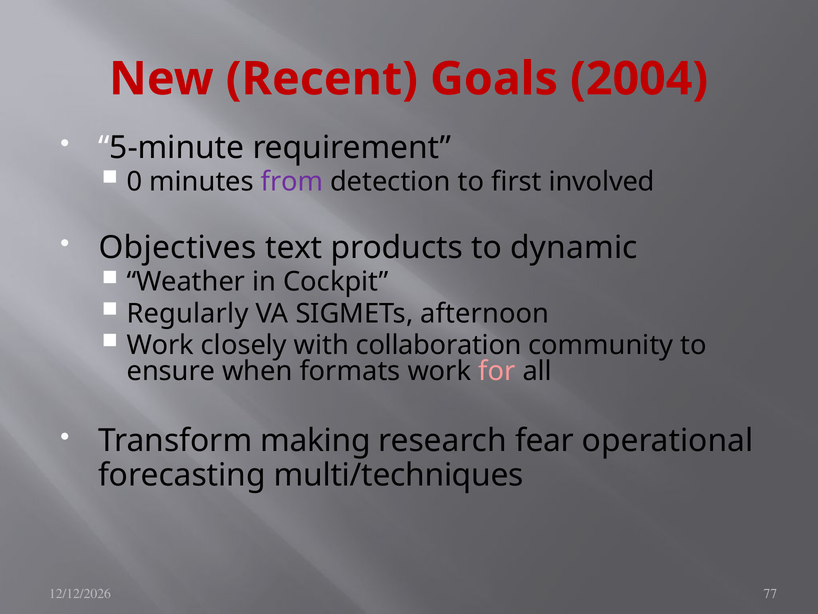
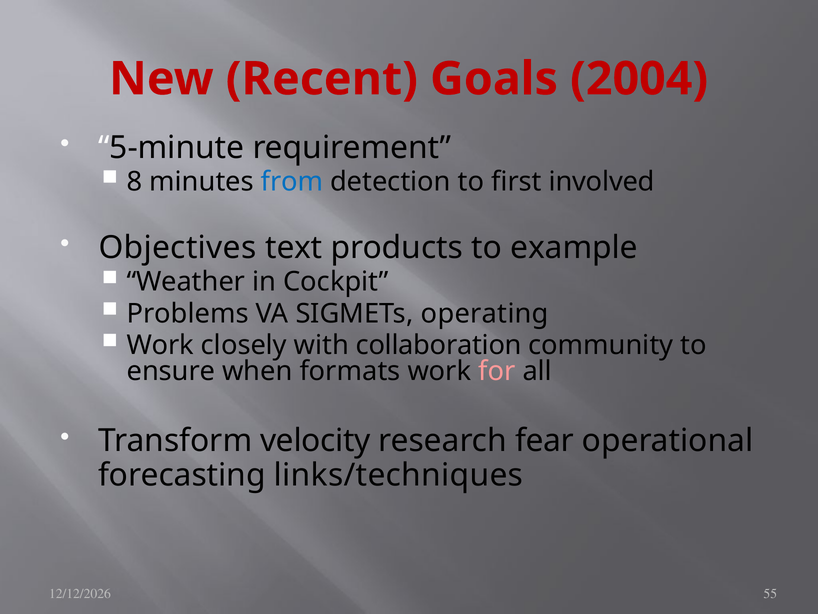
0: 0 -> 8
from colour: purple -> blue
dynamic: dynamic -> example
Regularly: Regularly -> Problems
afternoon: afternoon -> operating
making: making -> velocity
multi/techniques: multi/techniques -> links/techniques
77: 77 -> 55
